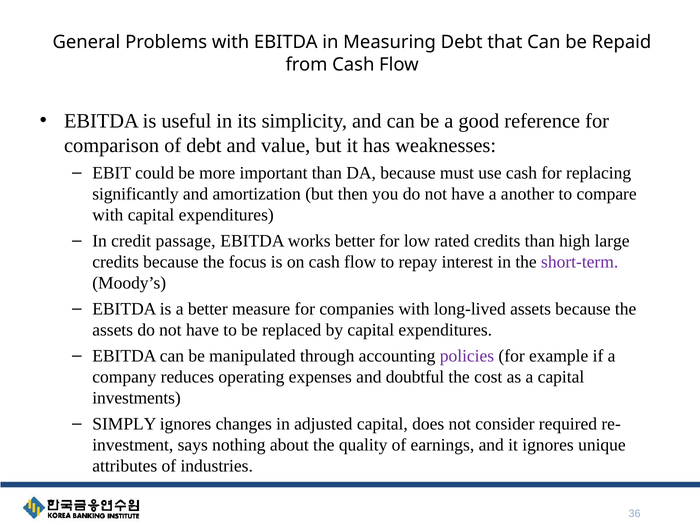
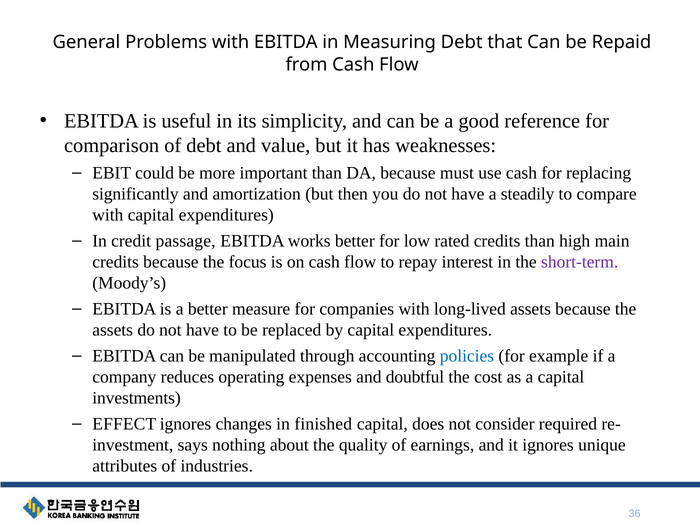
another: another -> steadily
large: large -> main
policies colour: purple -> blue
SIMPLY: SIMPLY -> EFFECT
adjusted: adjusted -> finished
